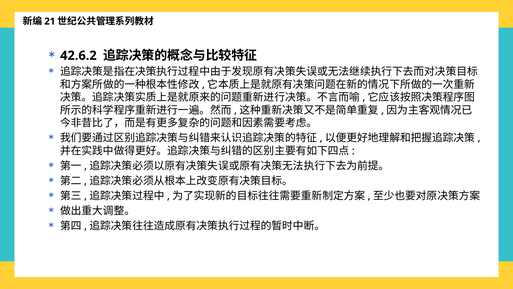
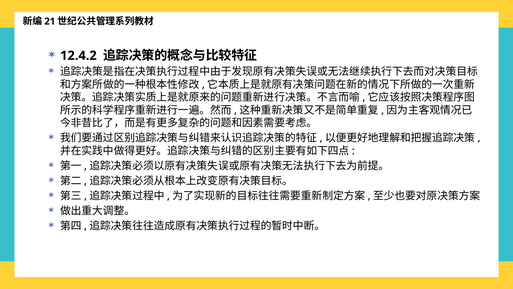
42.6.2: 42.6.2 -> 12.4.2
